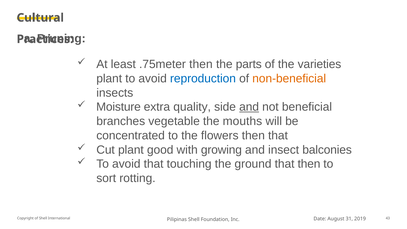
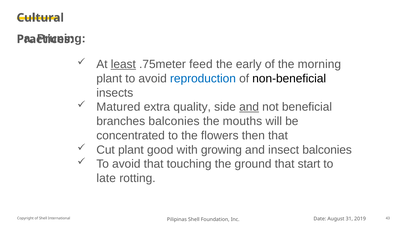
least underline: none -> present
.75meter then: then -> feed
parts: parts -> early
varieties: varieties -> morning
non-beneficial colour: orange -> black
Moisture: Moisture -> Matured
branches vegetable: vegetable -> balconies
that then: then -> start
sort: sort -> late
